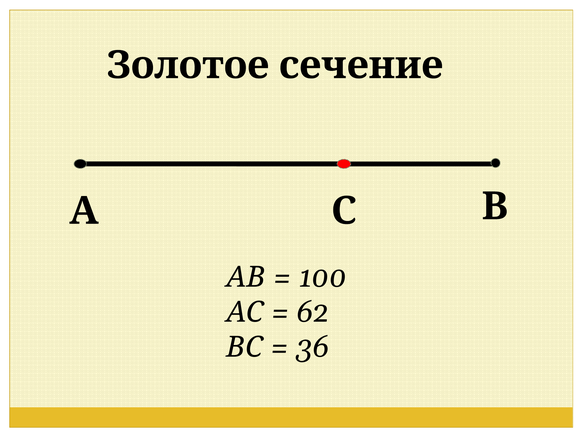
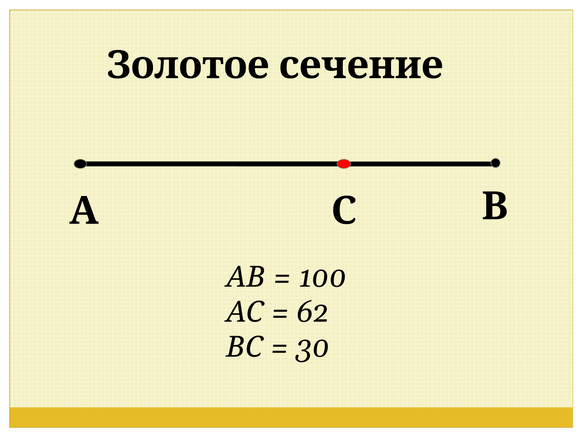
36: 36 -> 30
